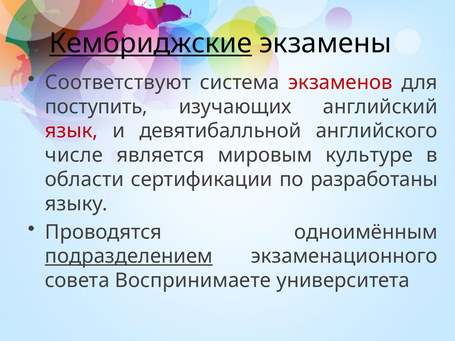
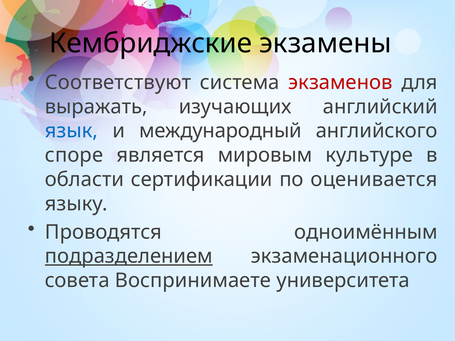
Кембриджские underline: present -> none
поступить: поступить -> выражать
язык colour: red -> blue
девятибалльной: девятибалльной -> международный
числе: числе -> споре
разработаны: разработаны -> оценивается
